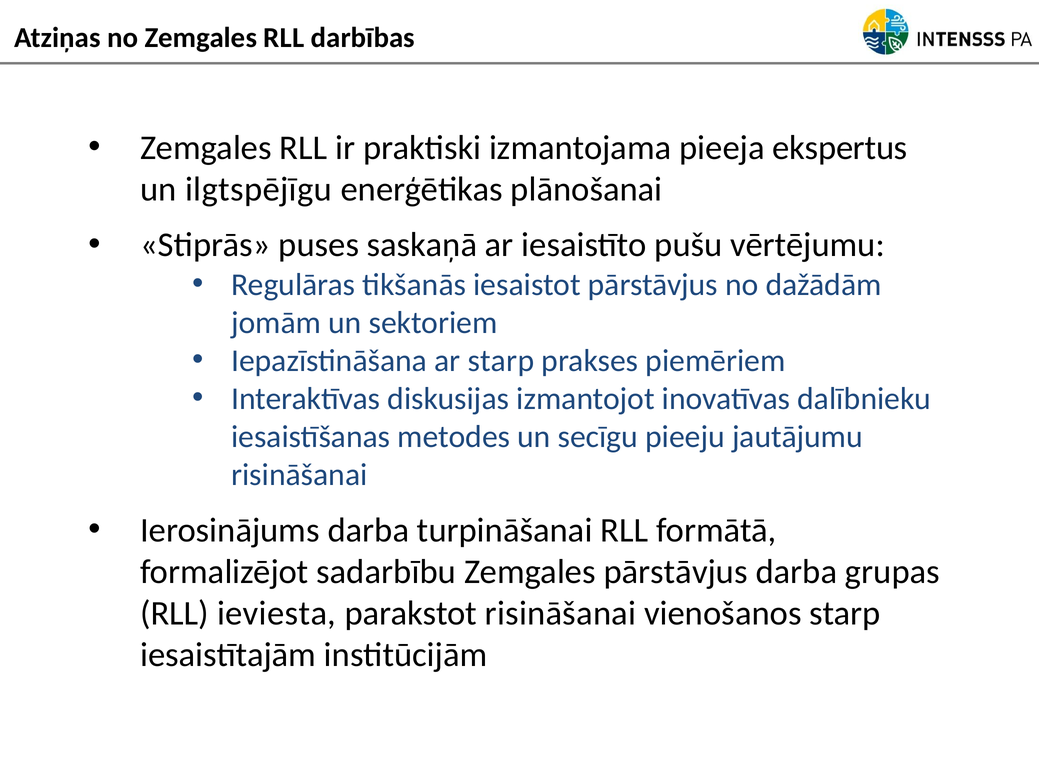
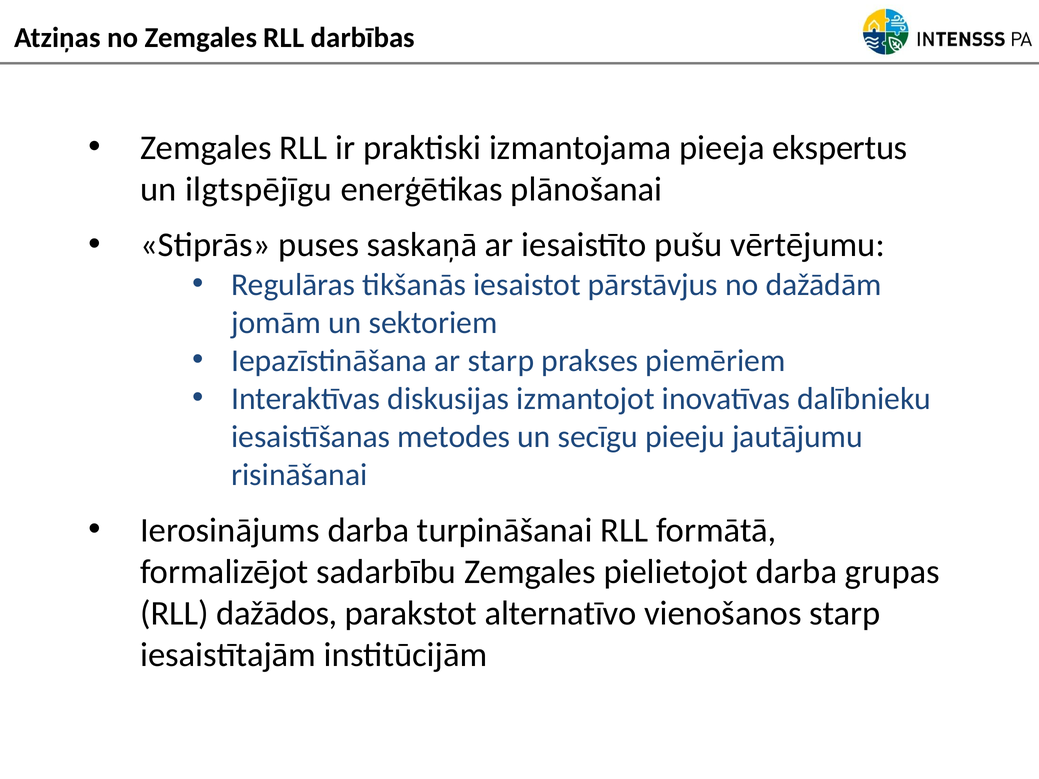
Zemgales pārstāvjus: pārstāvjus -> pielietojot
ieviesta: ieviesta -> dažādos
parakstot risināšanai: risināšanai -> alternatīvo
